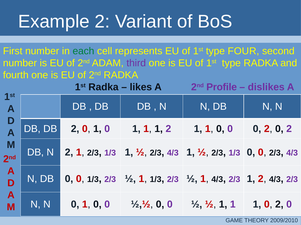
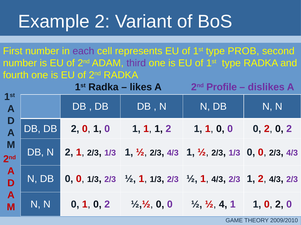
each colour: green -> purple
FOUR: FOUR -> PROB
0 1 0 0: 0 -> 2
½ ½ 1: 1 -> 4
